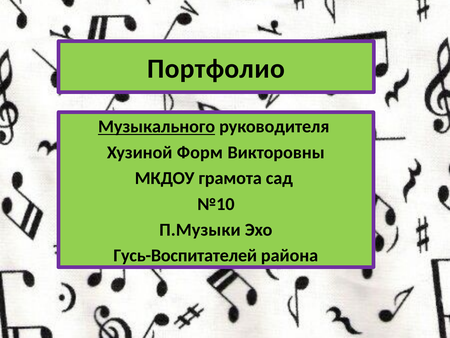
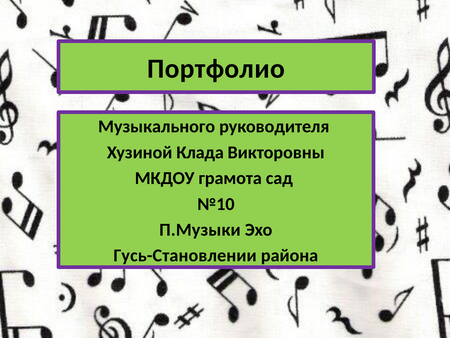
Музыкального underline: present -> none
Форм: Форм -> Клада
Гусь-Воспитателей: Гусь-Воспитателей -> Гусь-Становлении
